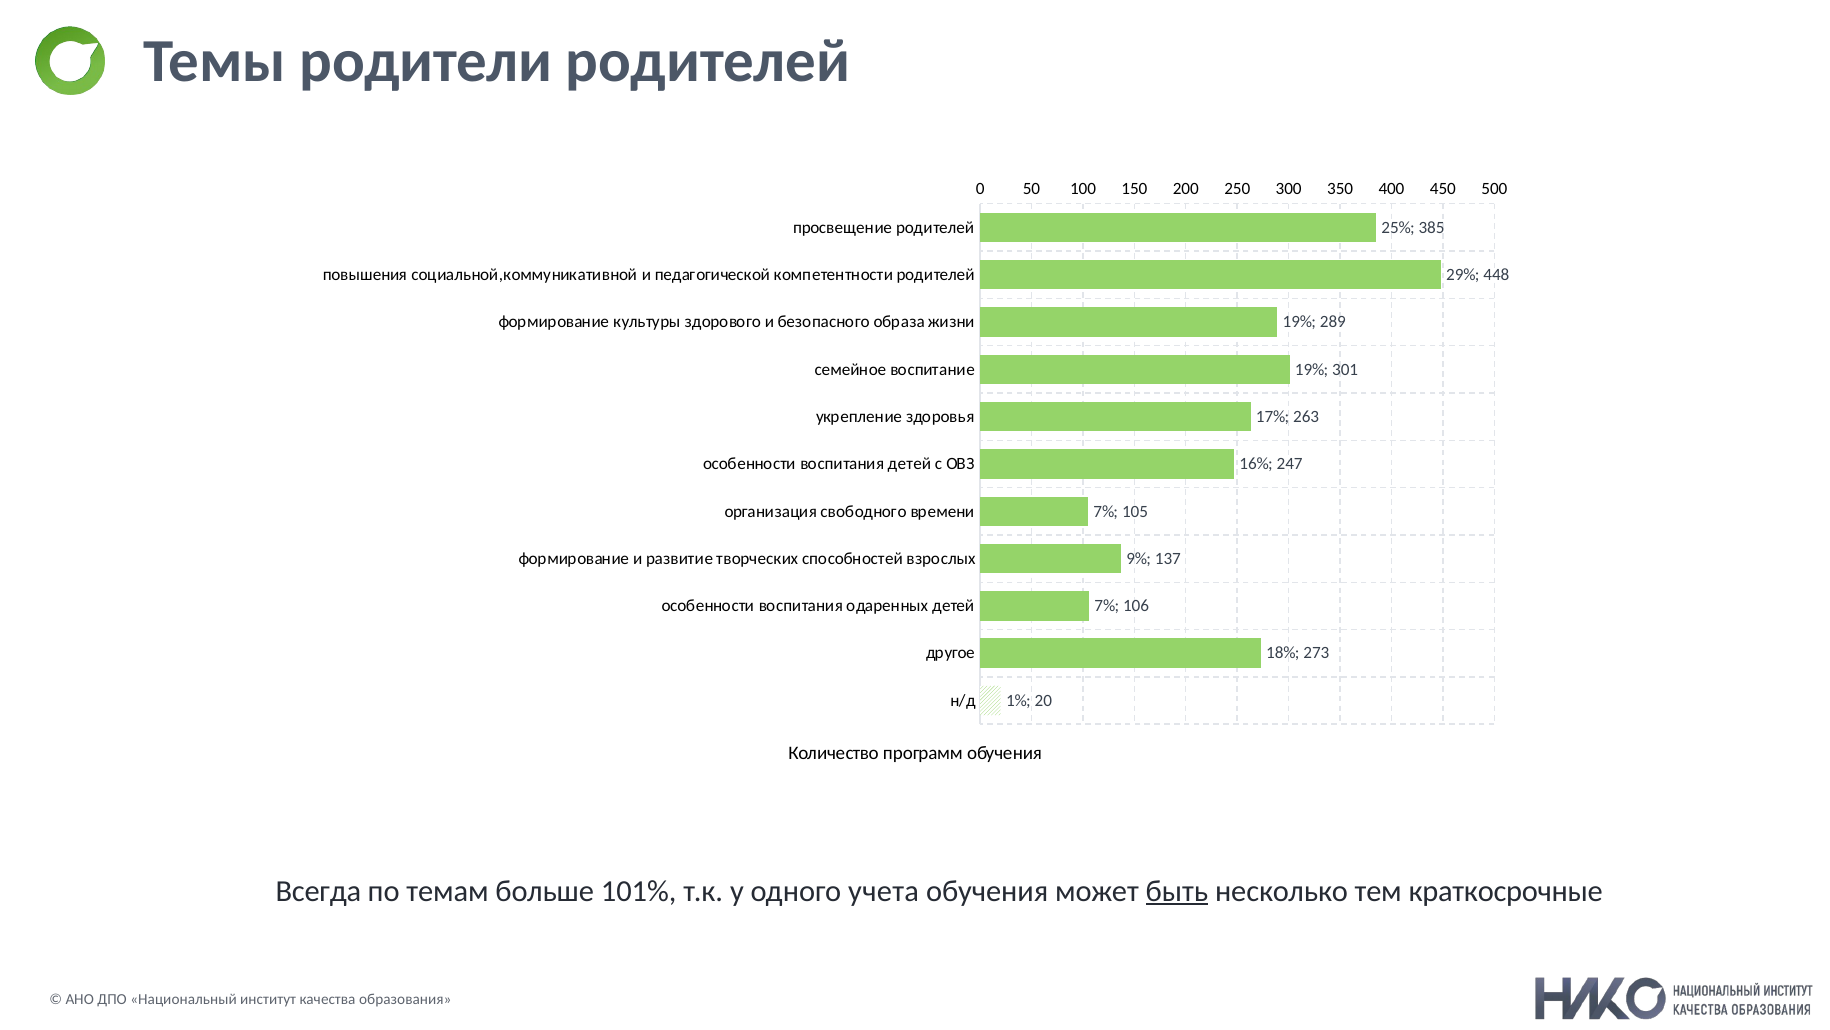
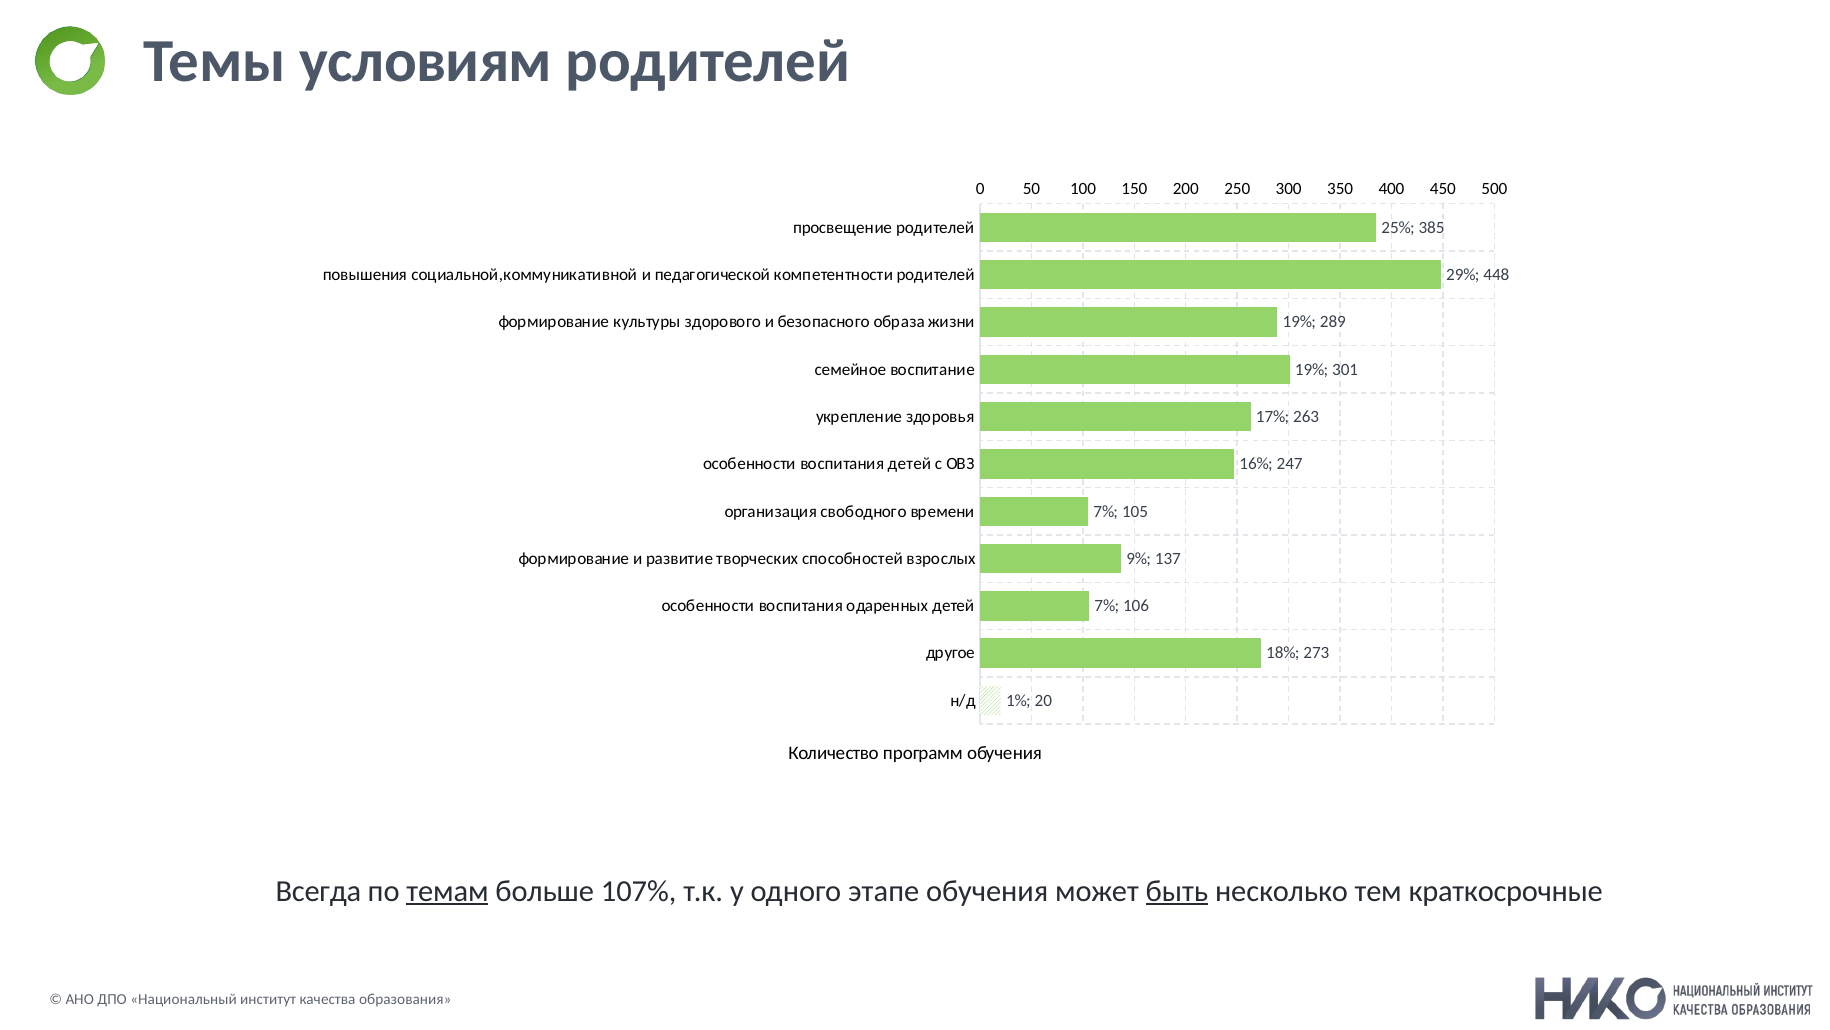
родители: родители -> условиям
темам underline: none -> present
101%: 101% -> 107%
учета: учета -> этапе
